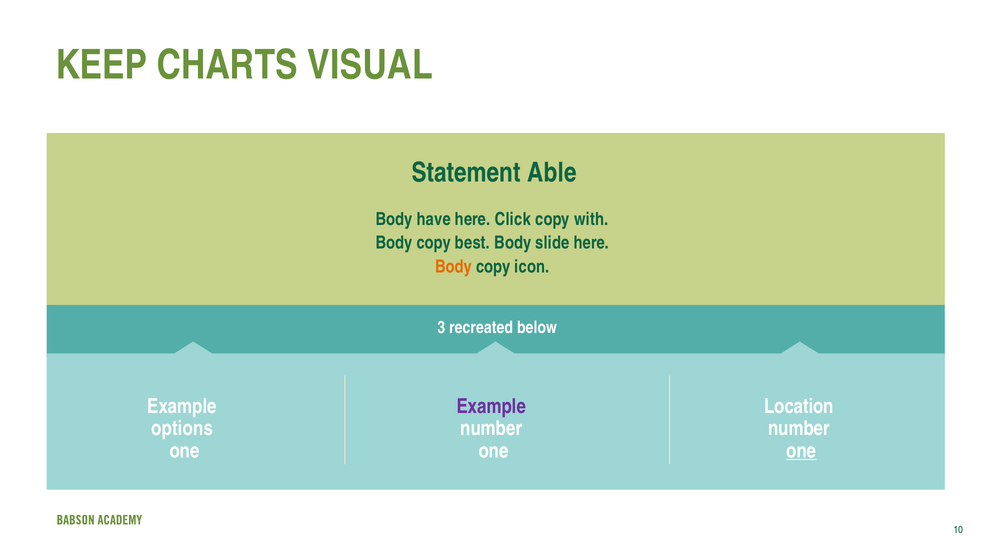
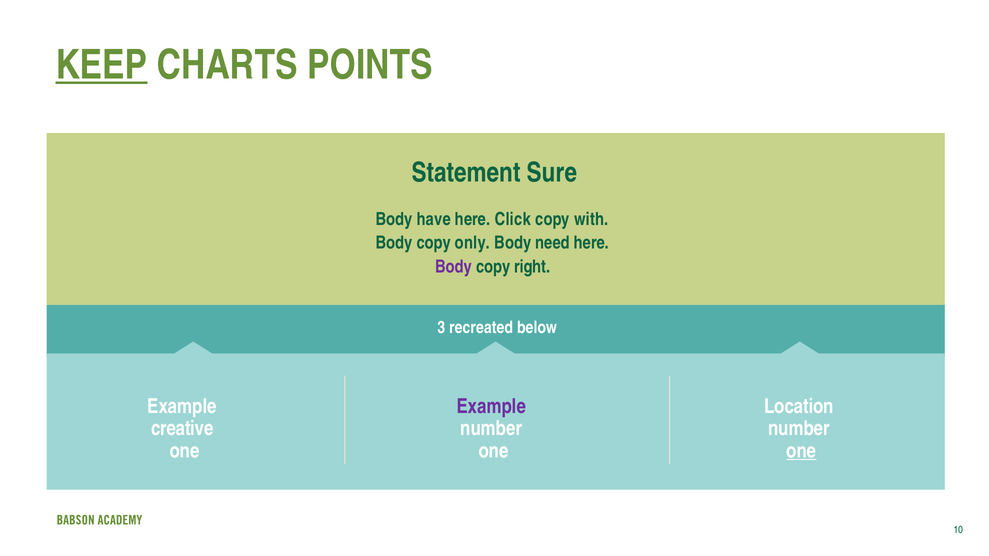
KEEP underline: none -> present
VISUAL: VISUAL -> POINTS
Able: Able -> Sure
best: best -> only
slide: slide -> need
Body at (454, 267) colour: orange -> purple
icon: icon -> right
options: options -> creative
